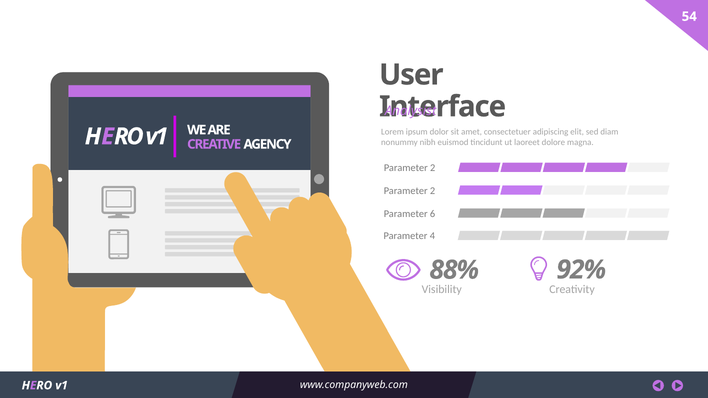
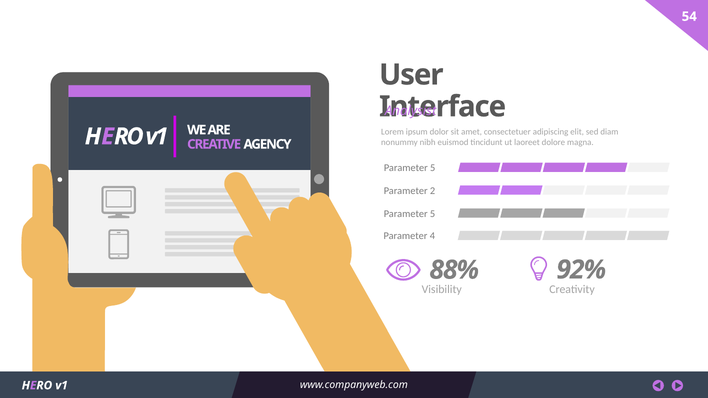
2 at (433, 168): 2 -> 5
6 at (433, 214): 6 -> 5
